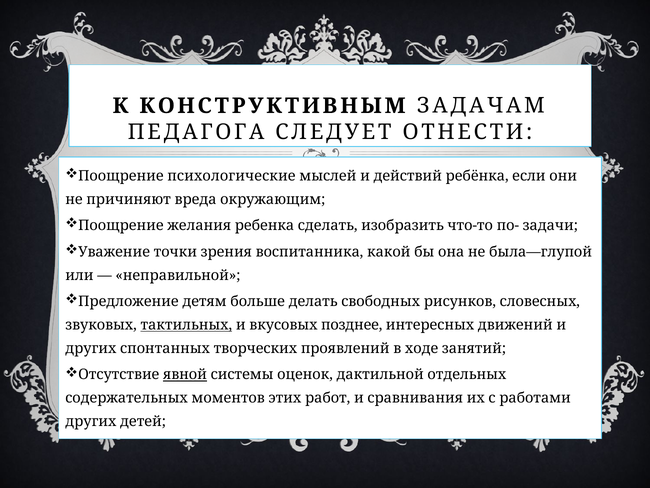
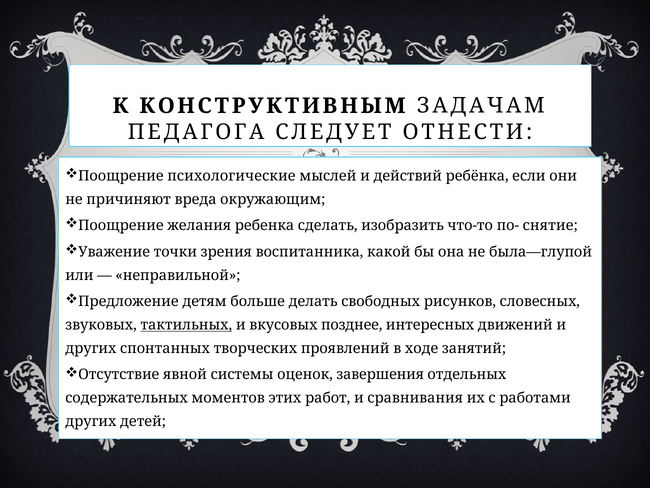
задачи: задачи -> снятие
явной underline: present -> none
дактильной: дактильной -> завершения
